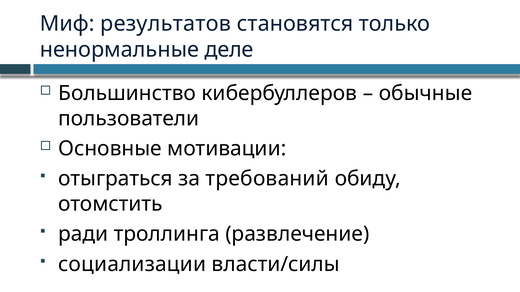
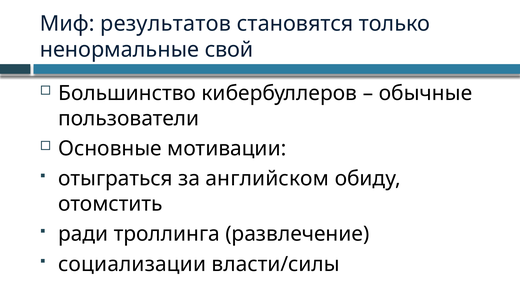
деле: деле -> свой
требований: требований -> английском
